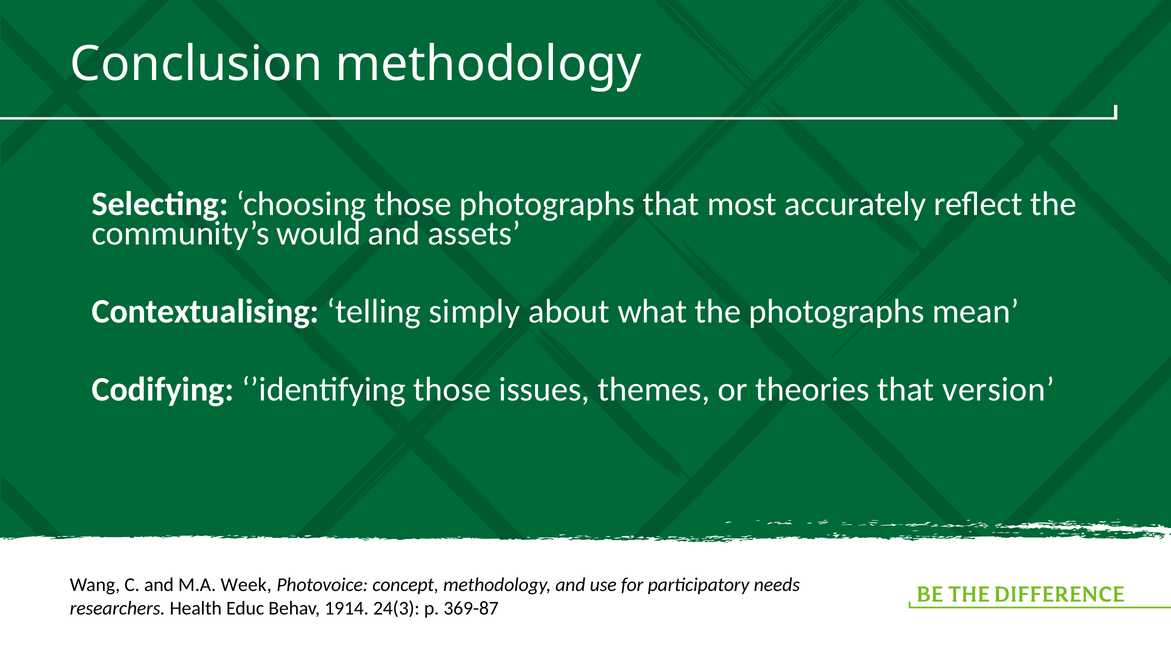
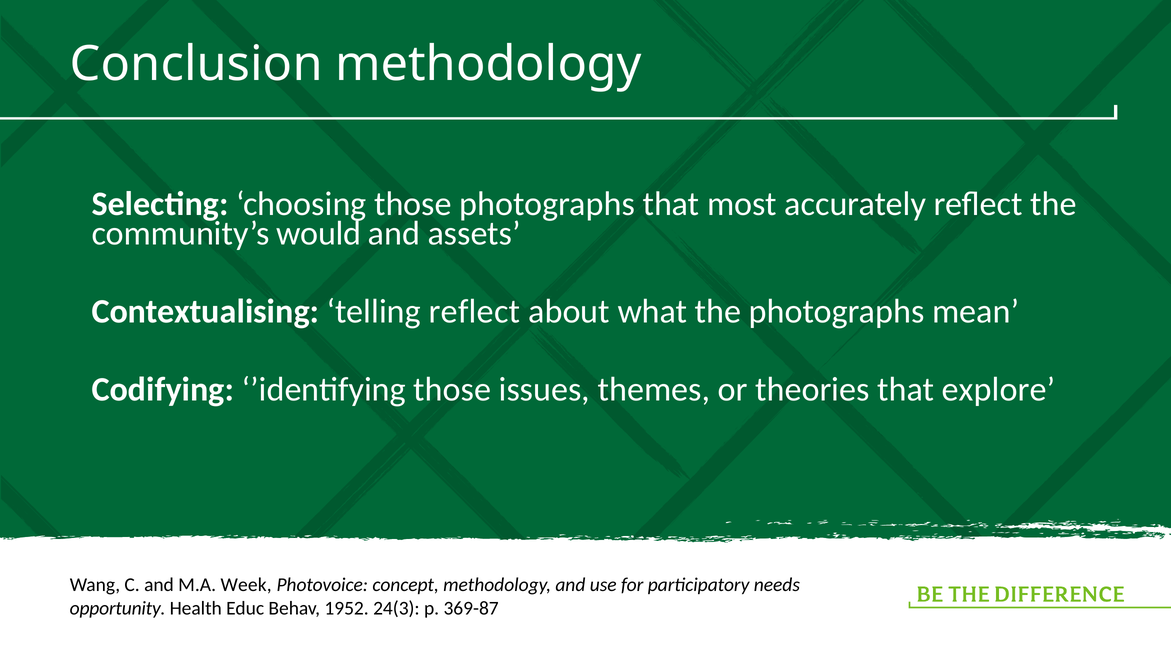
telling simply: simply -> reflect
version: version -> explore
researchers: researchers -> opportunity
1914: 1914 -> 1952
